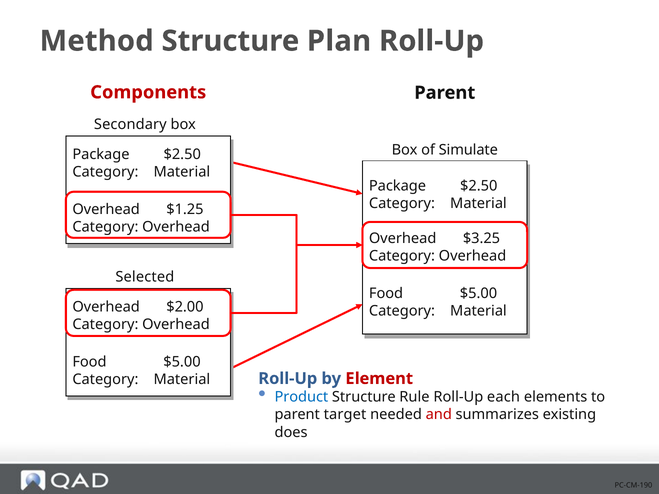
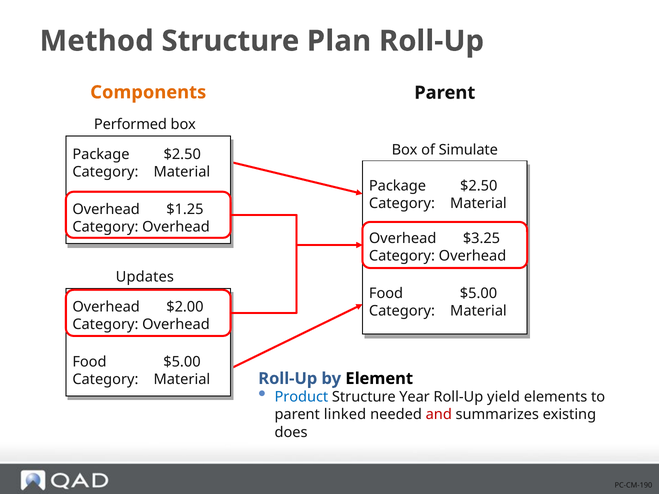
Components colour: red -> orange
Secondary: Secondary -> Performed
Selected: Selected -> Updates
Element colour: red -> black
Rule: Rule -> Year
each: each -> yield
target: target -> linked
